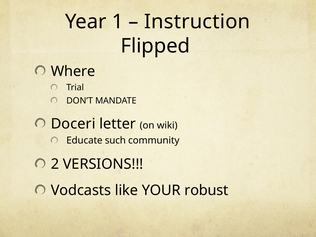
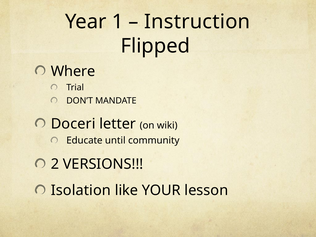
such: such -> until
Vodcasts: Vodcasts -> Isolation
robust: robust -> lesson
